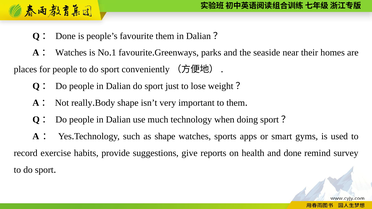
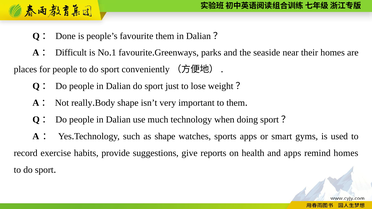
Watches at (71, 53): Watches -> Difficult
and done: done -> apps
remind survey: survey -> homes
